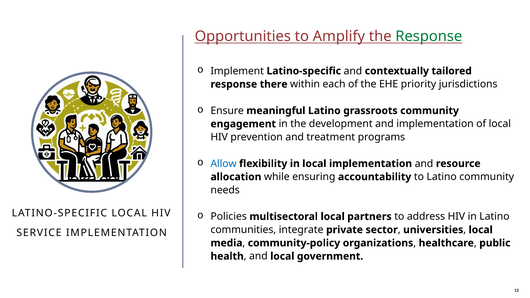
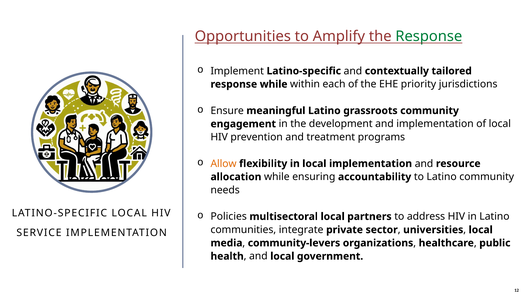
response there: there -> while
Allow colour: blue -> orange
community-policy: community-policy -> community-levers
